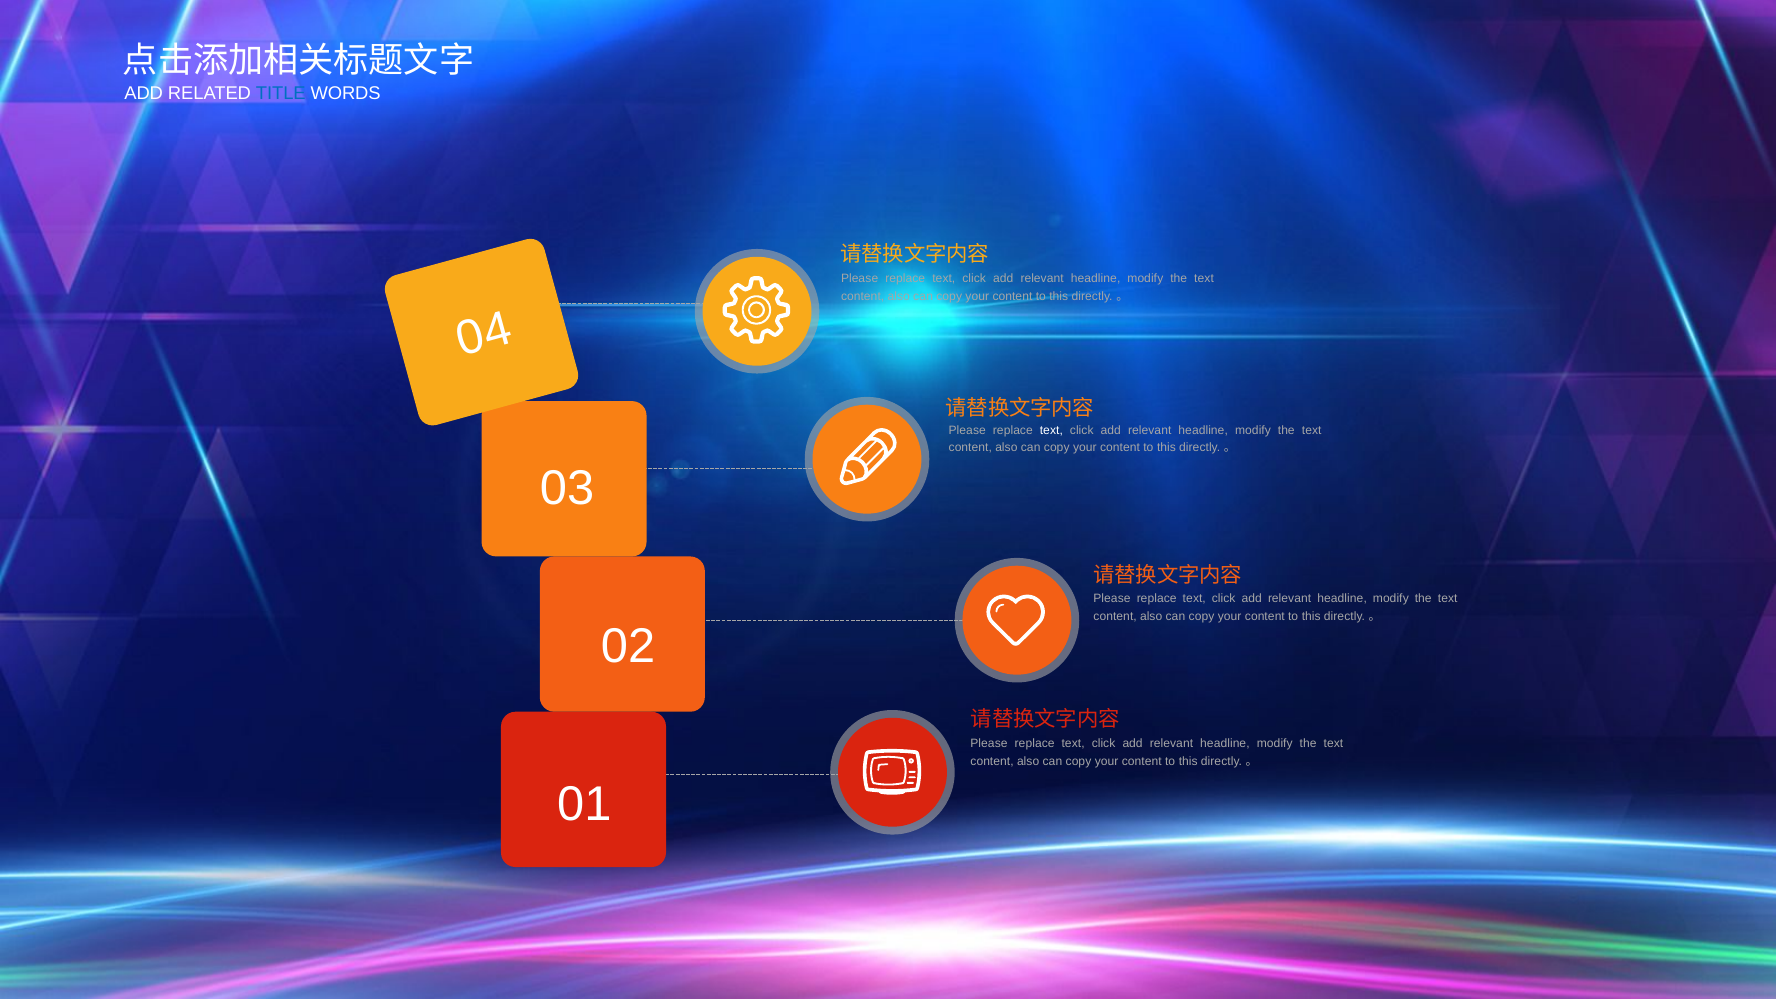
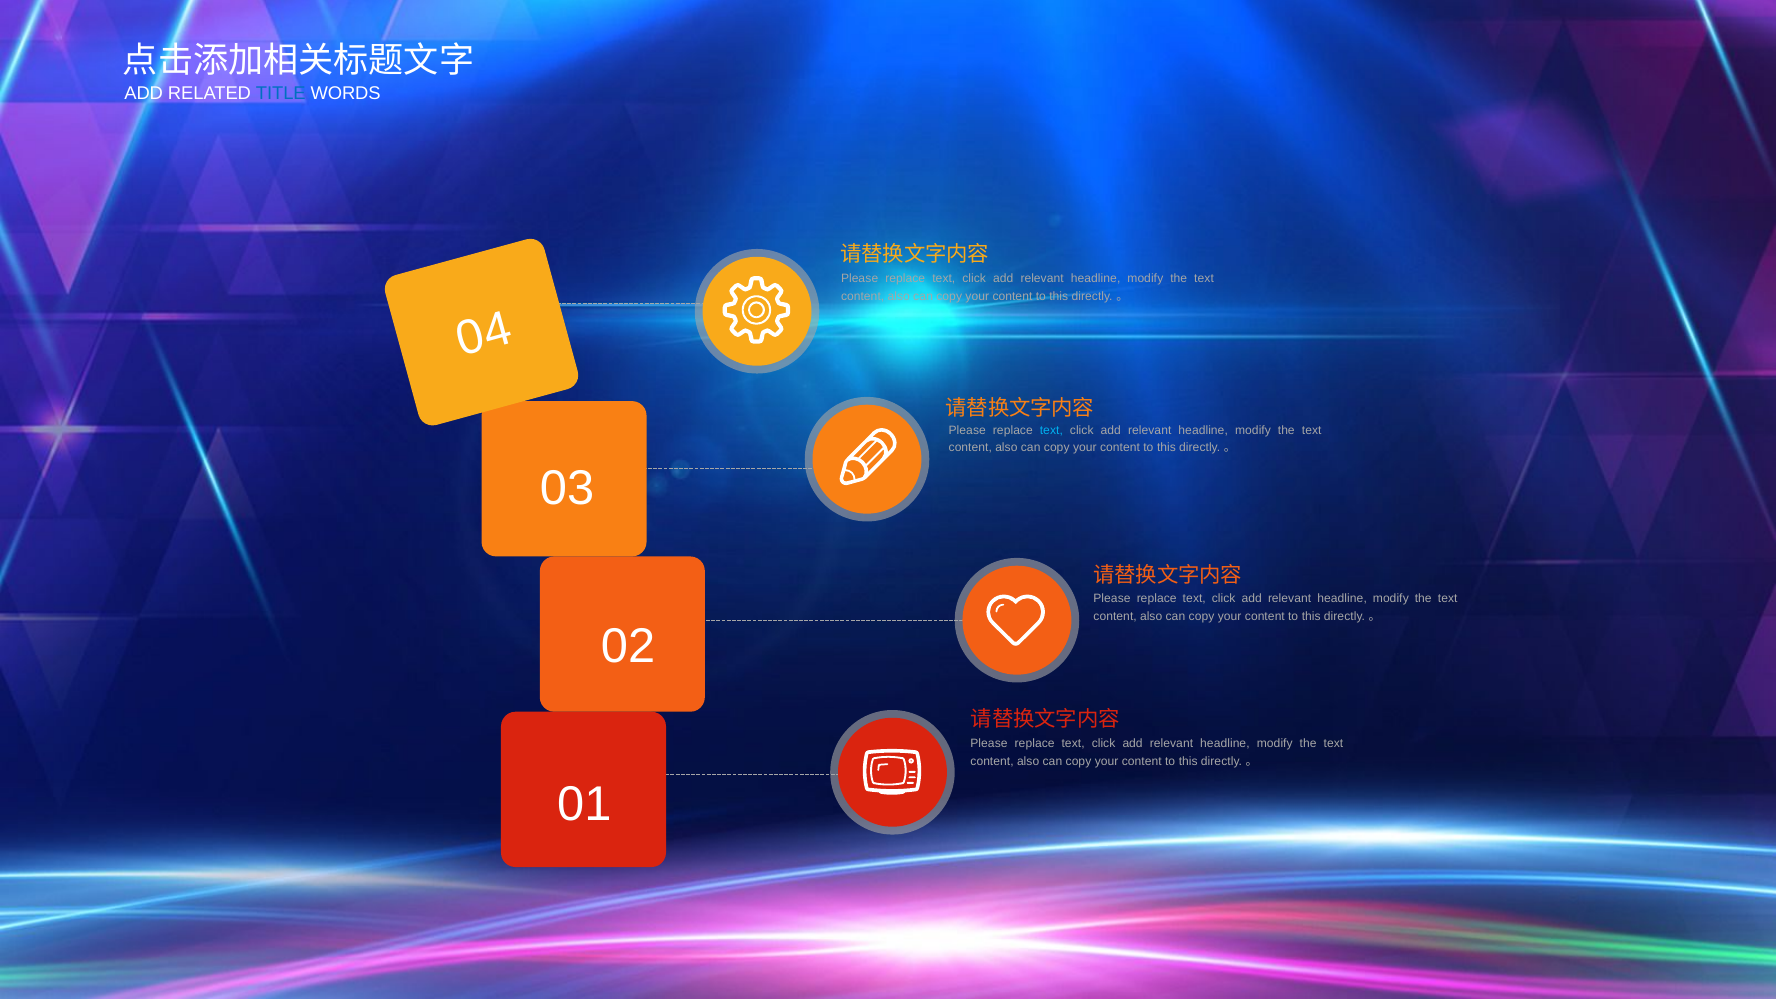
text at (1051, 430) colour: white -> light blue
